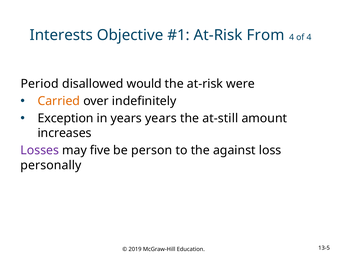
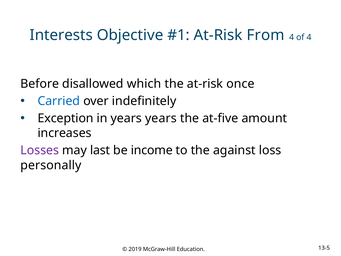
Period: Period -> Before
would: would -> which
were: were -> once
Carried colour: orange -> blue
at-still: at-still -> at-five
five: five -> last
person: person -> income
